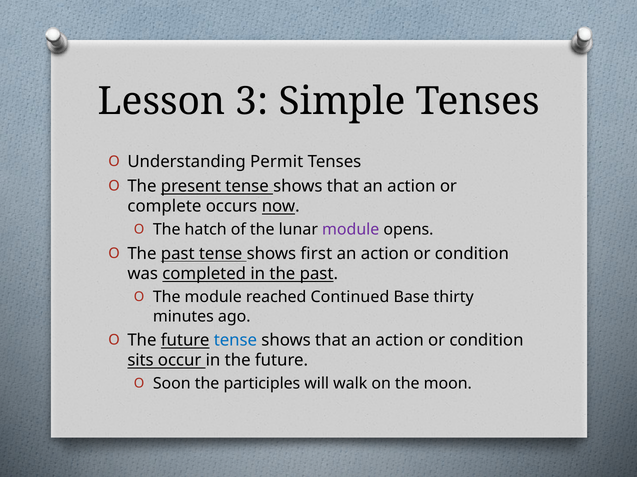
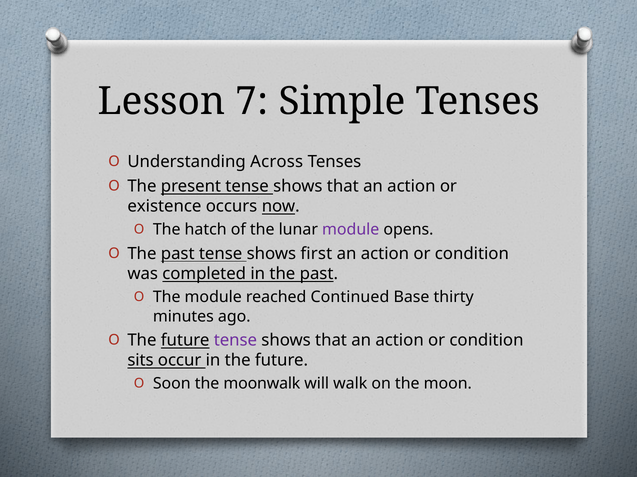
3: 3 -> 7
Permit: Permit -> Across
complete: complete -> existence
tense at (235, 341) colour: blue -> purple
participles: participles -> moonwalk
